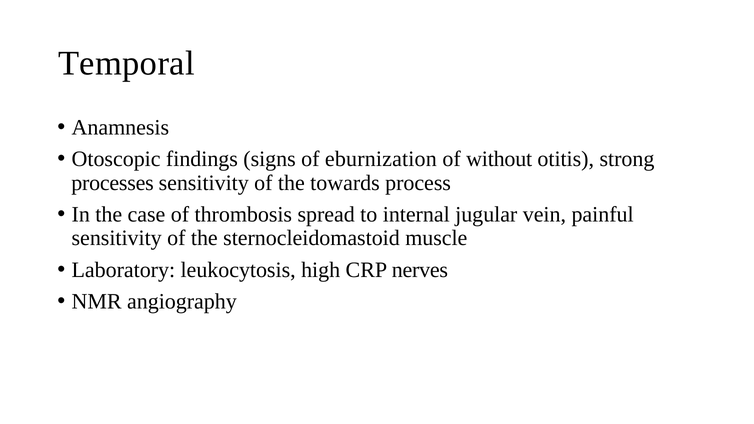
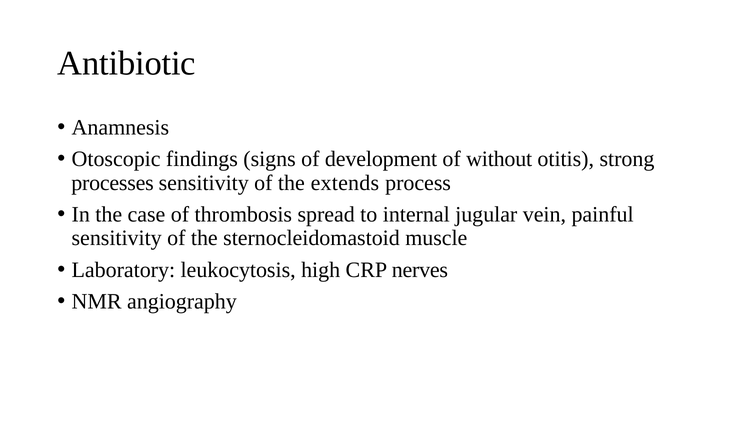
Temporal: Temporal -> Antibiotic
eburnization: eburnization -> development
towards: towards -> extends
